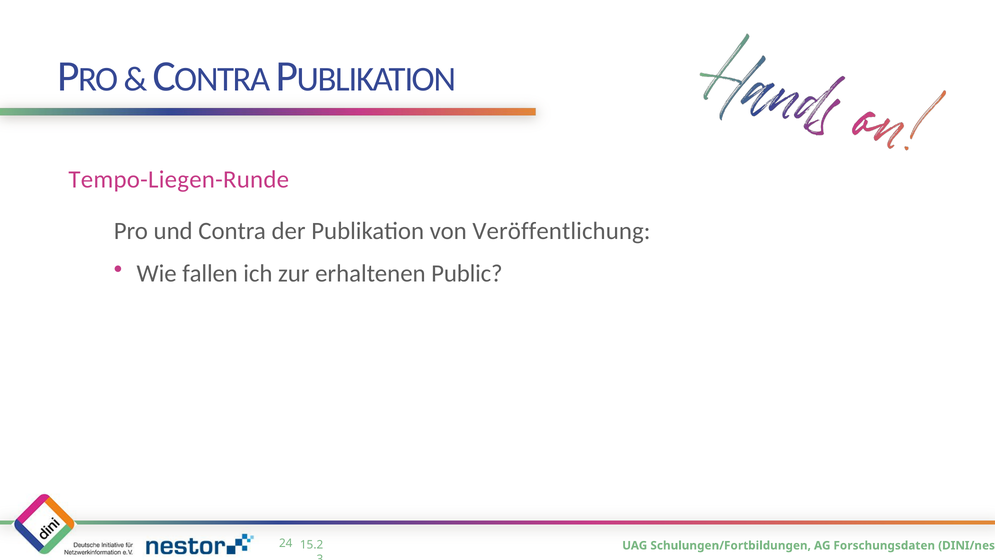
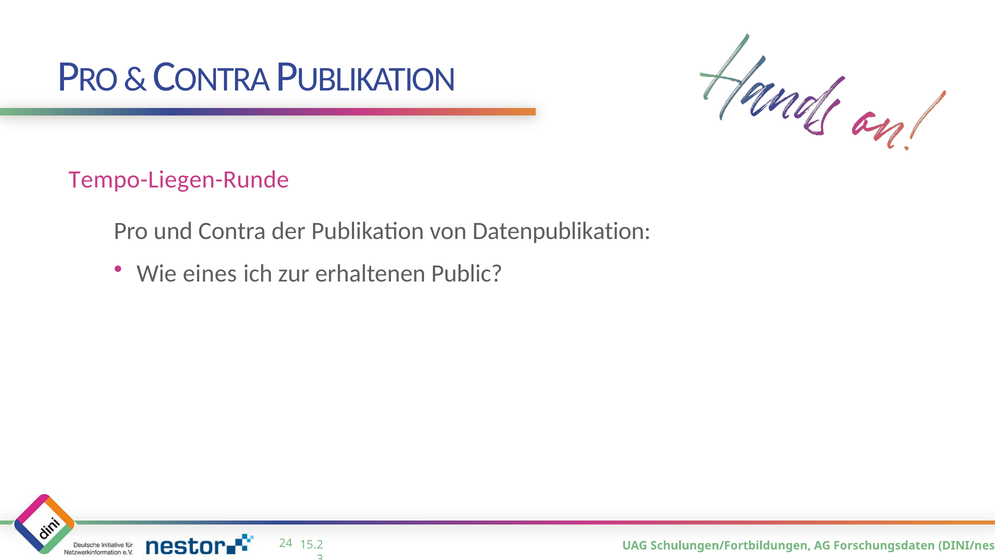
Veröffentlichung: Veröffentlichung -> Datenpublikation
fallen: fallen -> eines
